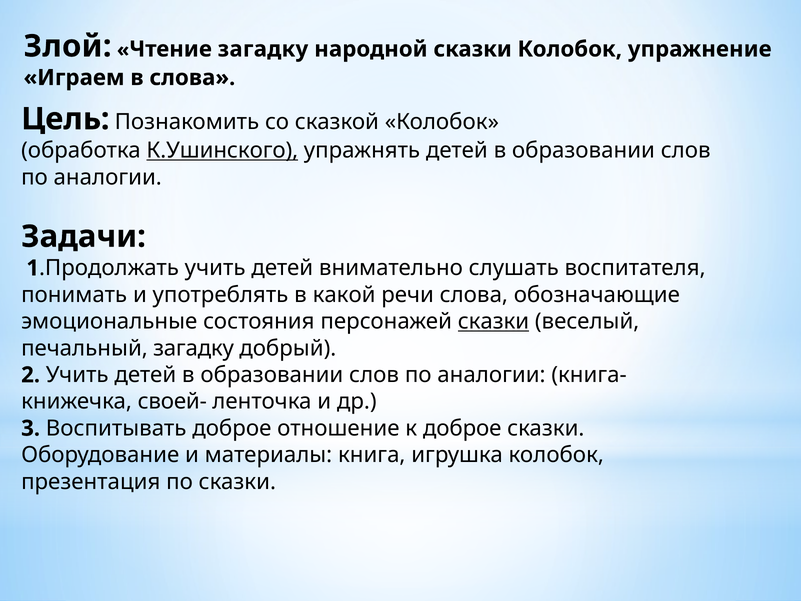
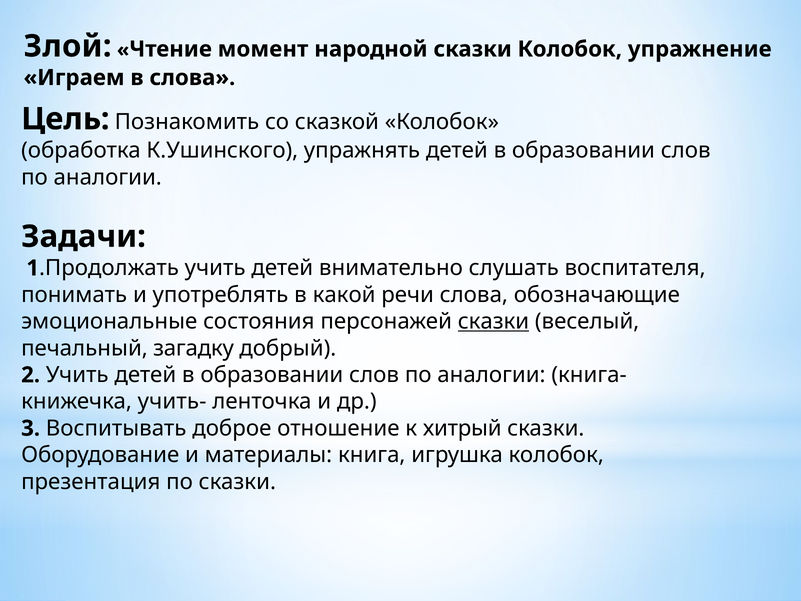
Чтение загадку: загадку -> момент
К.Ушинского underline: present -> none
своей-: своей- -> учить-
к доброе: доброе -> хитрый
